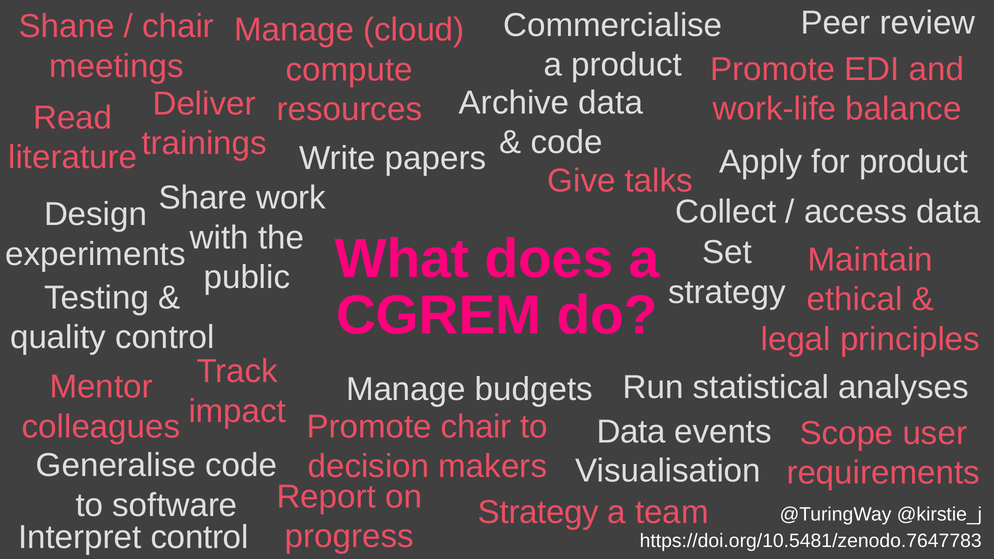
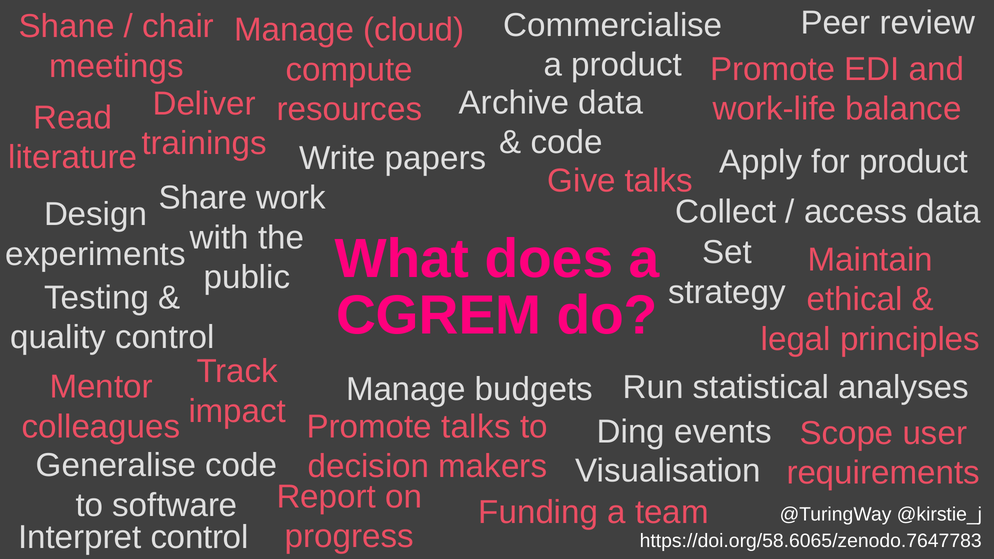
Promote chair: chair -> talks
Data at (631, 432): Data -> Ding
Strategy at (538, 512): Strategy -> Funding
https://doi.org/10.5481/zenodo.7647783: https://doi.org/10.5481/zenodo.7647783 -> https://doi.org/58.6065/zenodo.7647783
